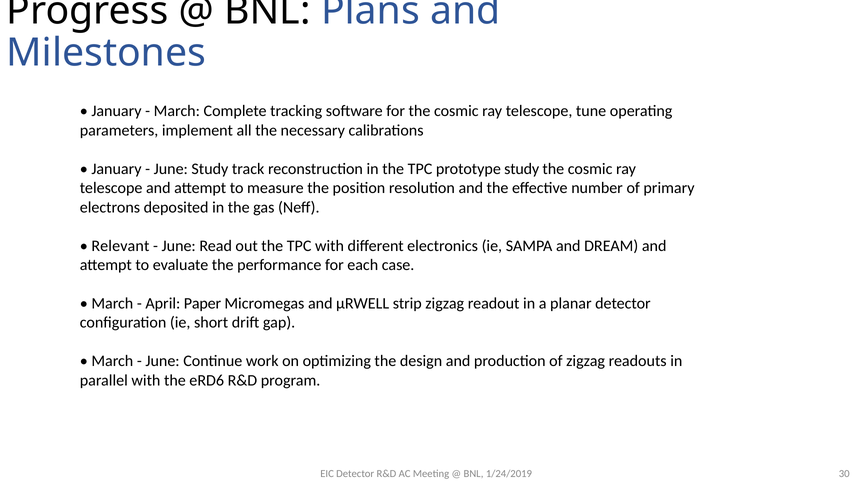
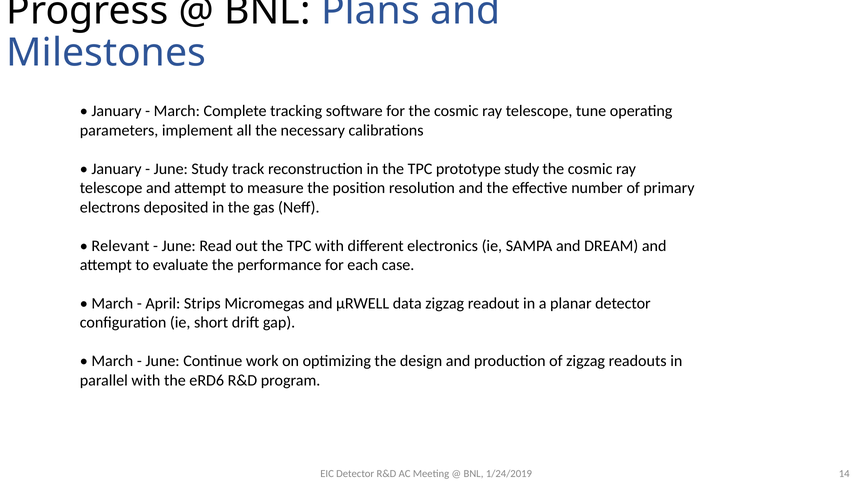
Paper: Paper -> Strips
strip: strip -> data
30: 30 -> 14
